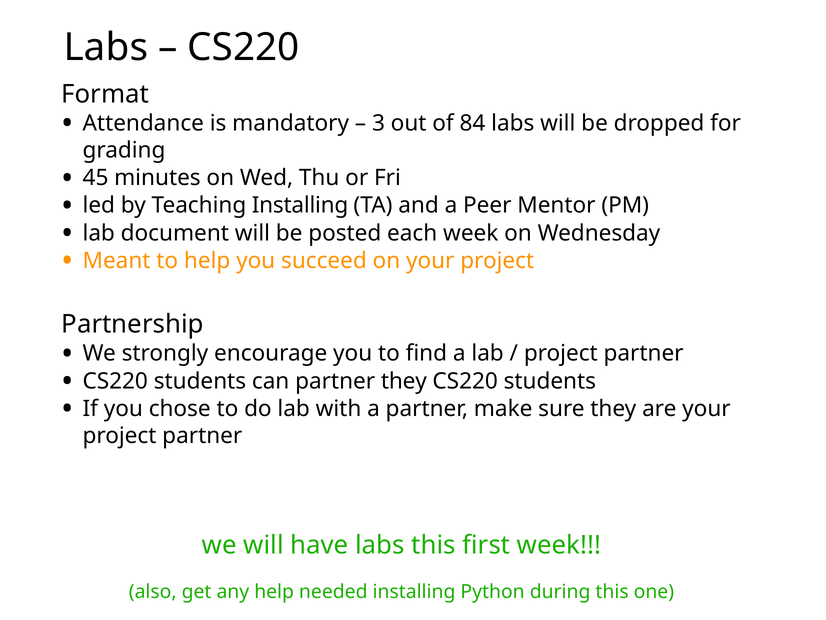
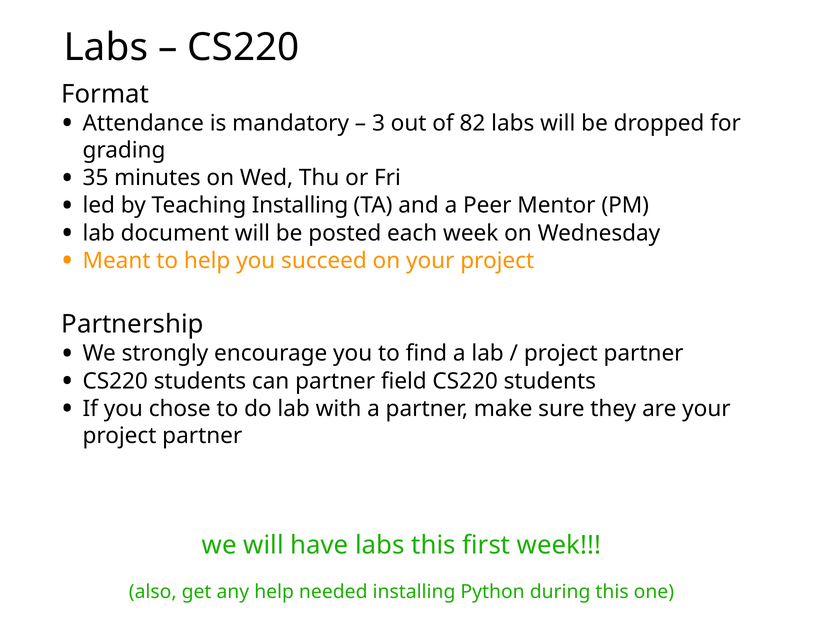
84: 84 -> 82
45: 45 -> 35
partner they: they -> field
